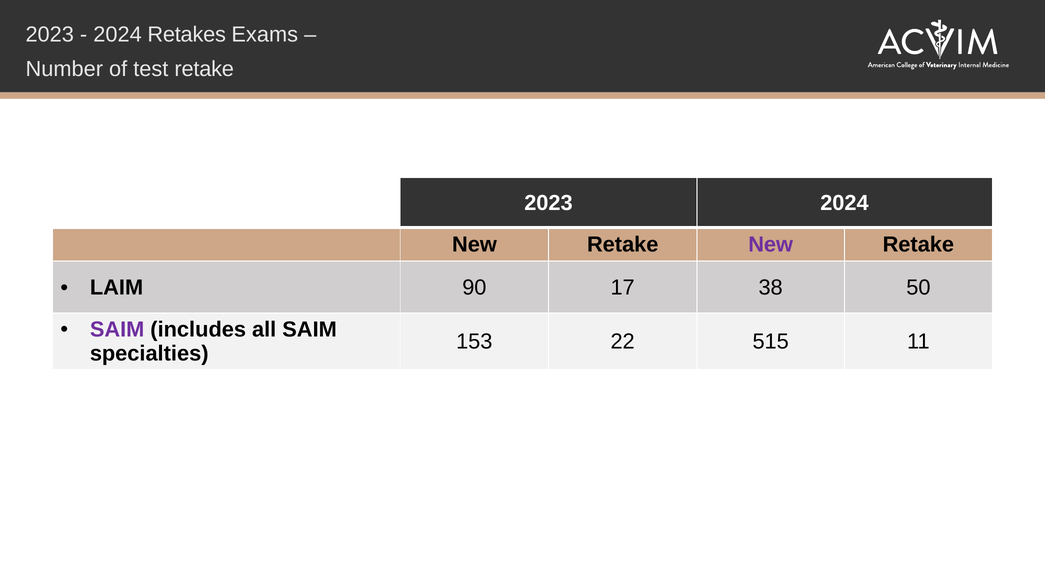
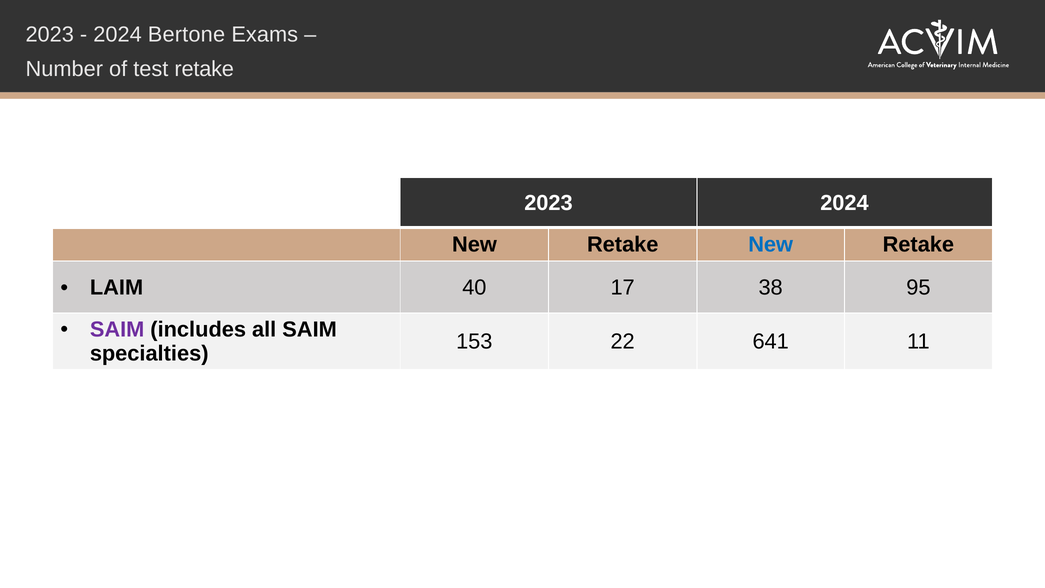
Retakes: Retakes -> Bertone
New at (771, 245) colour: purple -> blue
90: 90 -> 40
50: 50 -> 95
515: 515 -> 641
